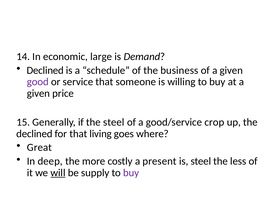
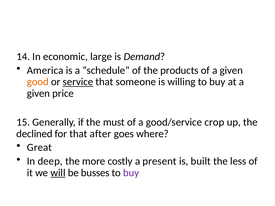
Declined at (45, 70): Declined -> America
business: business -> products
good colour: purple -> orange
service underline: none -> present
the steel: steel -> must
living: living -> after
is steel: steel -> built
supply: supply -> busses
